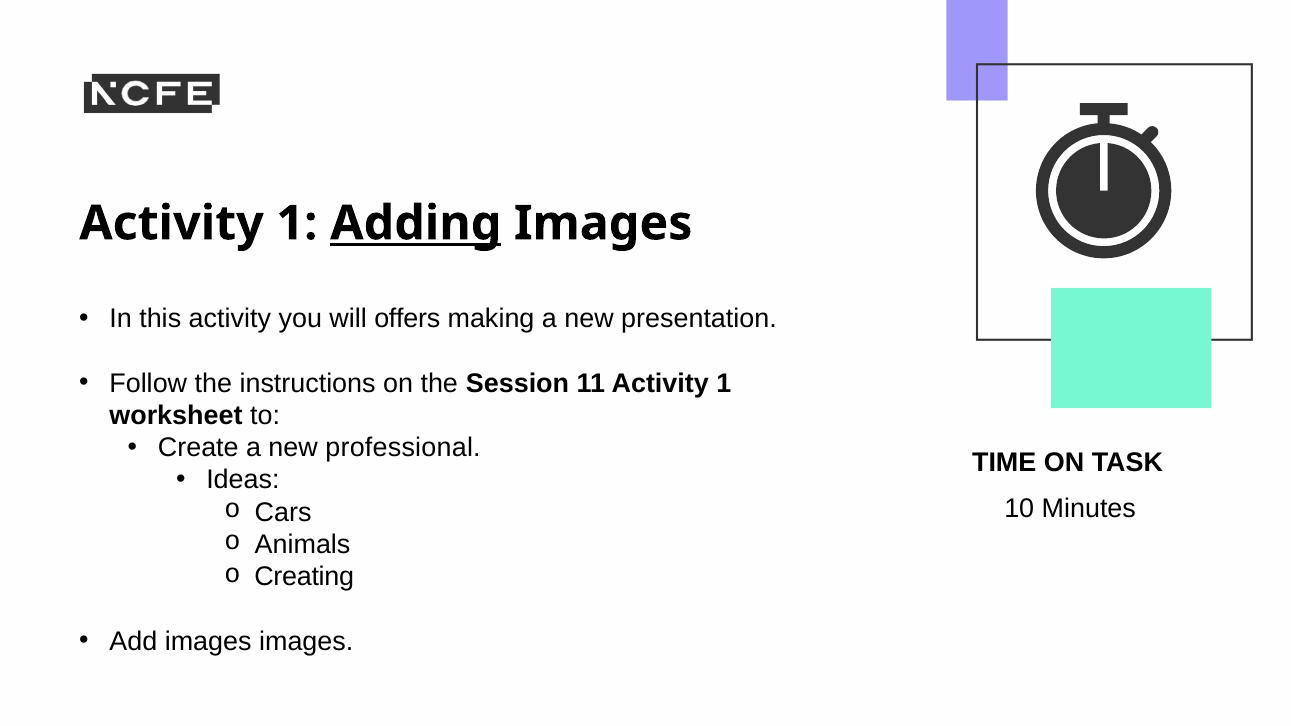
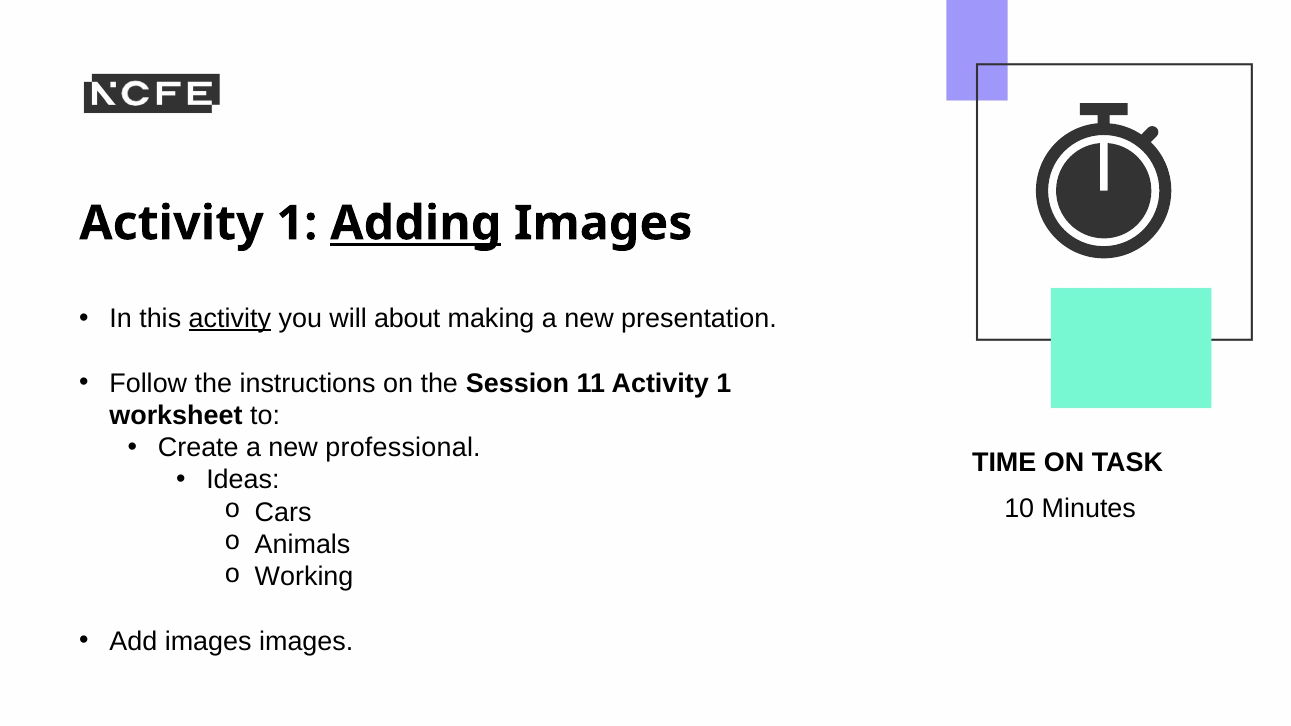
activity at (230, 319) underline: none -> present
offers: offers -> about
Creating: Creating -> Working
